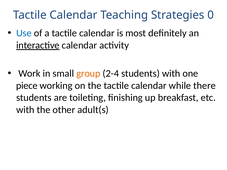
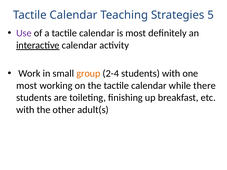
0: 0 -> 5
Use colour: blue -> purple
piece at (27, 86): piece -> most
